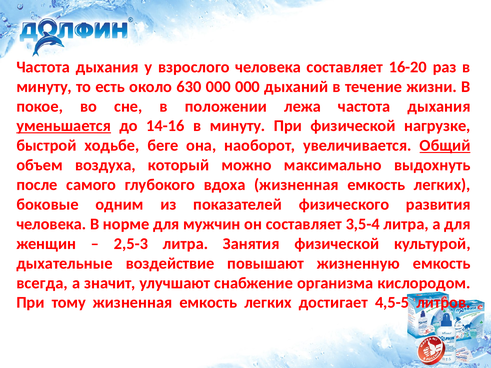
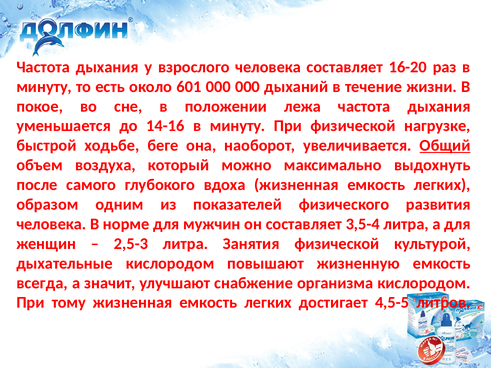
630: 630 -> 601
уменьшается underline: present -> none
боковые: боковые -> образом
дыхательные воздействие: воздействие -> кислородом
